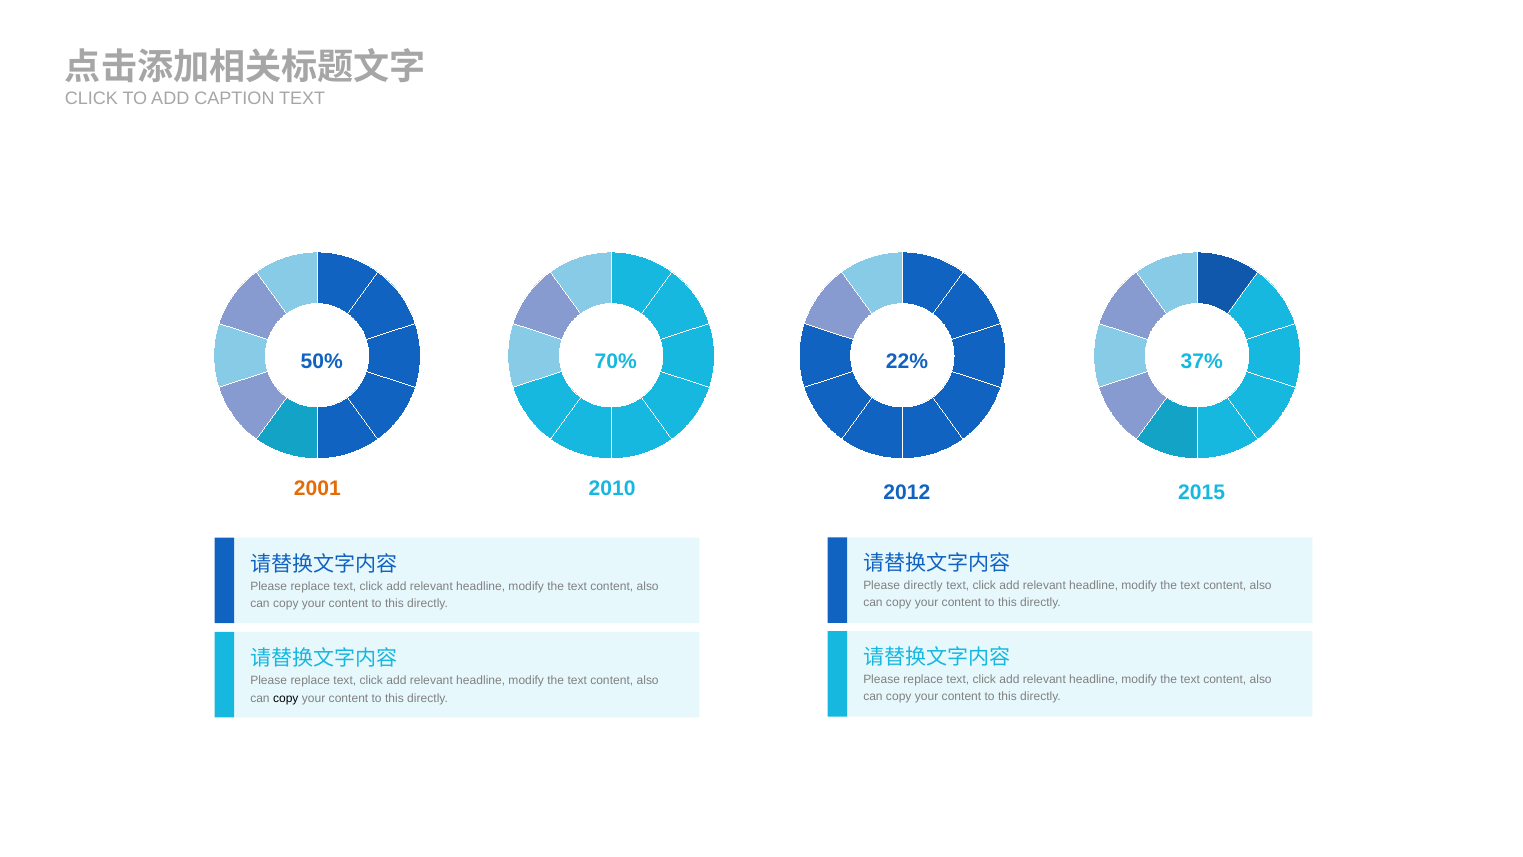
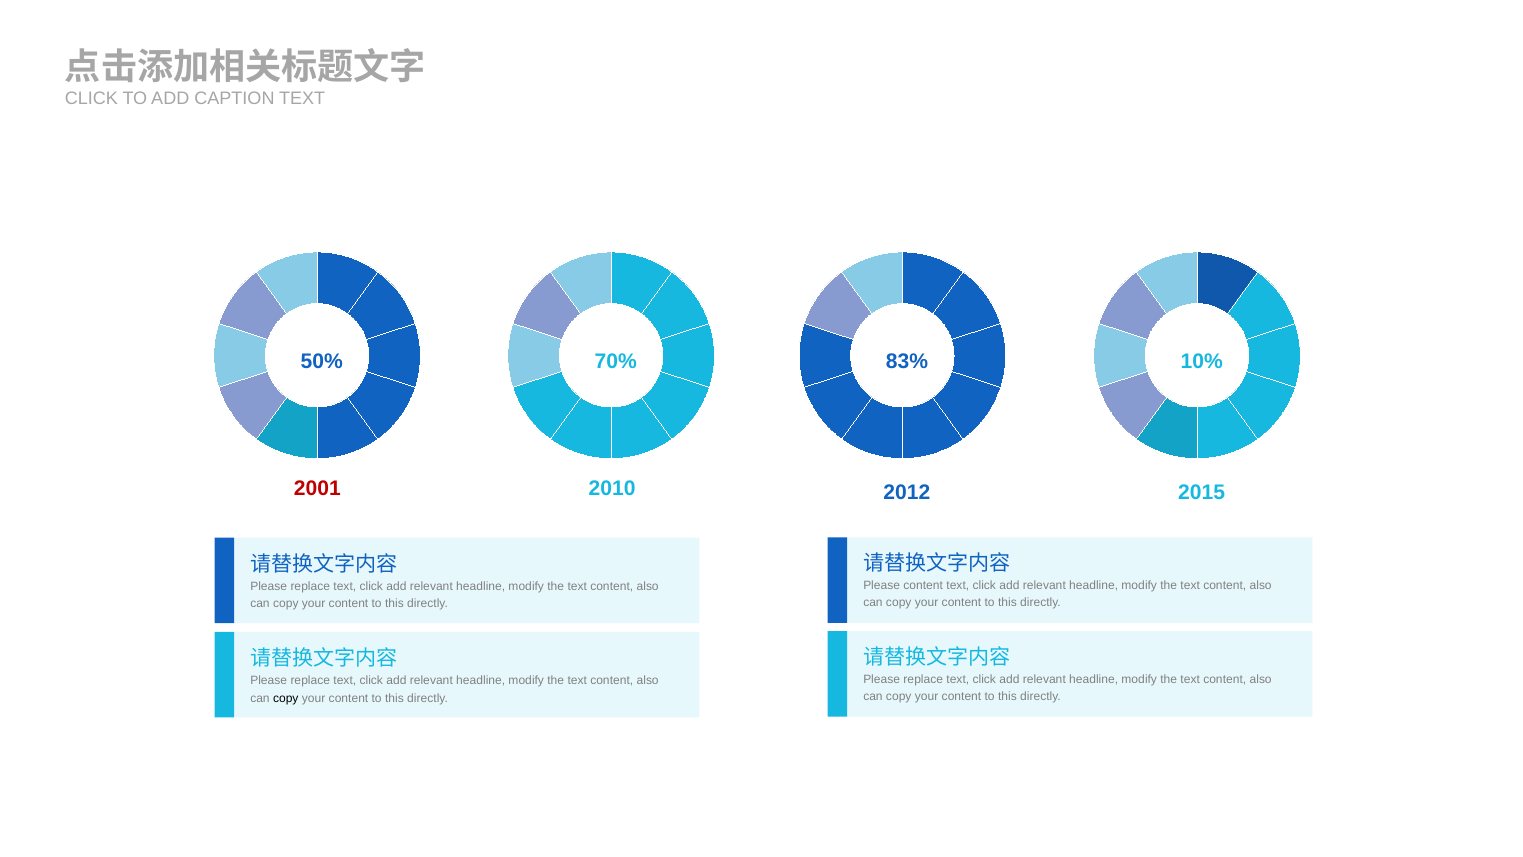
22%: 22% -> 83%
37%: 37% -> 10%
2001 colour: orange -> red
Please directly: directly -> content
